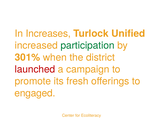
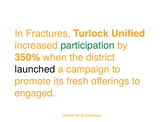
Increases: Increases -> Fractures
301%: 301% -> 350%
launched colour: red -> black
